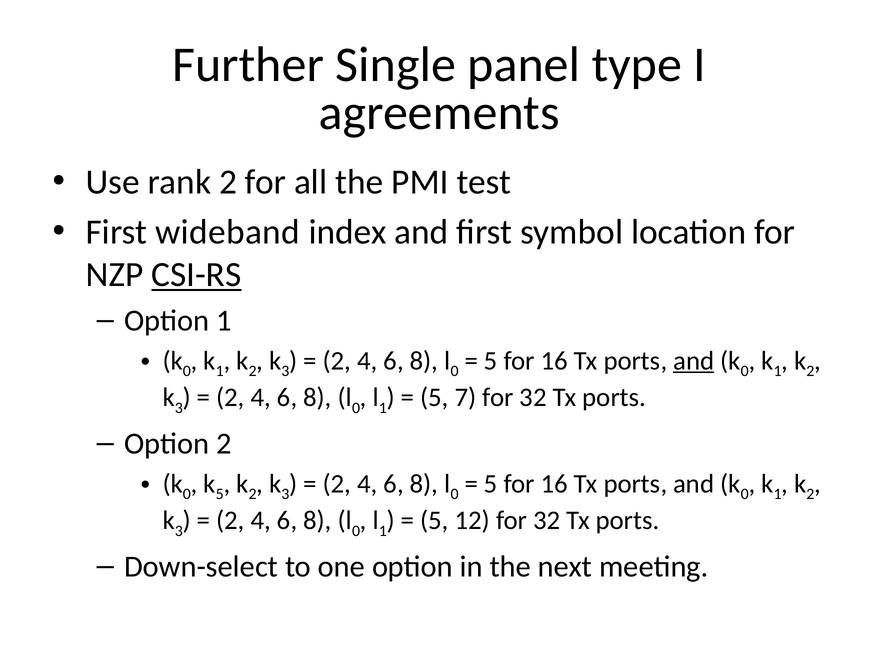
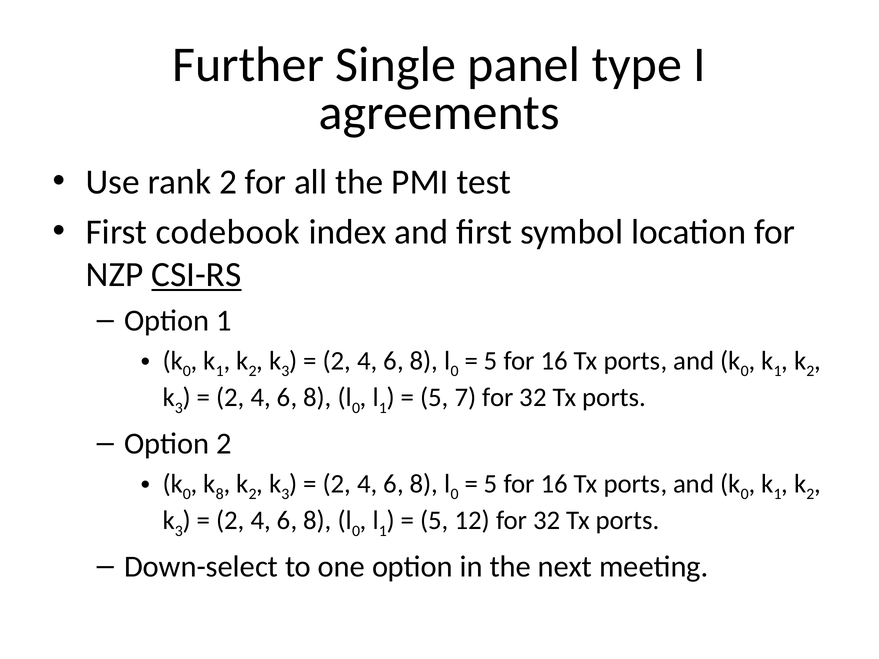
wideband: wideband -> codebook
and at (694, 361) underline: present -> none
5 at (220, 494): 5 -> 8
